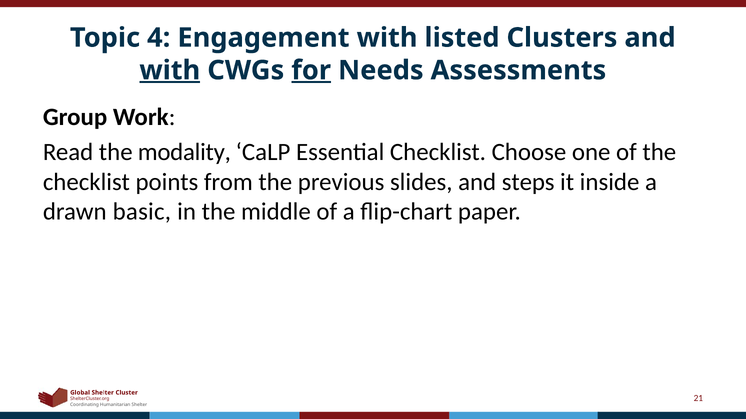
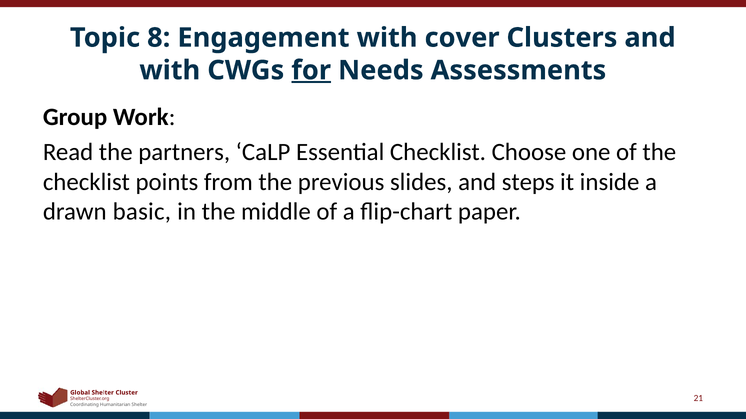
4: 4 -> 8
listed: listed -> cover
with at (170, 70) underline: present -> none
modality: modality -> partners
